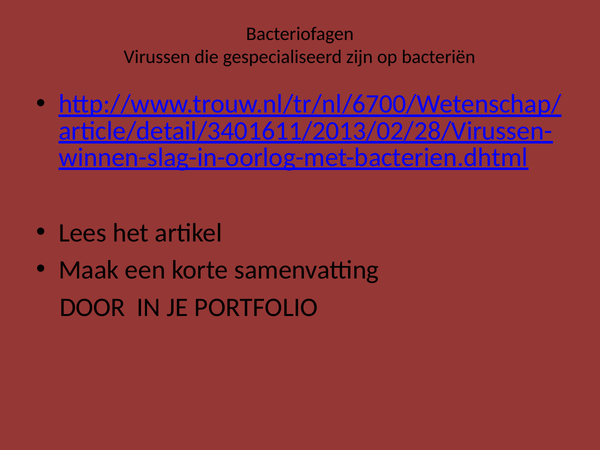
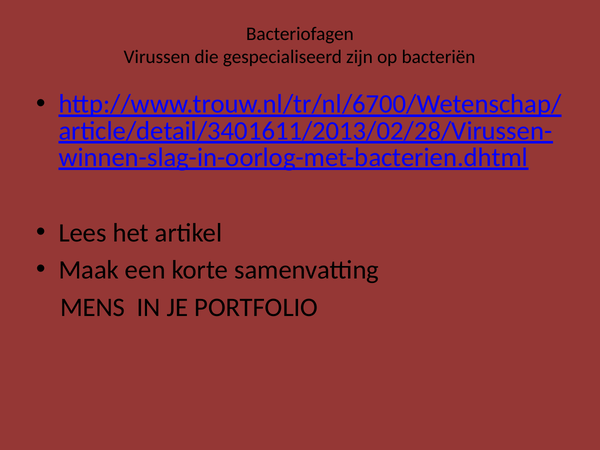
DOOR: DOOR -> MENS
